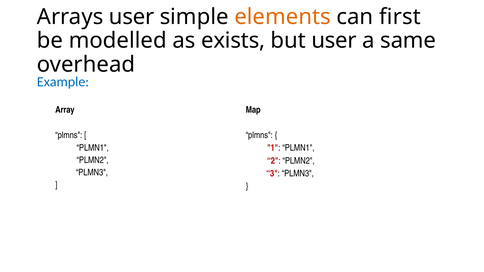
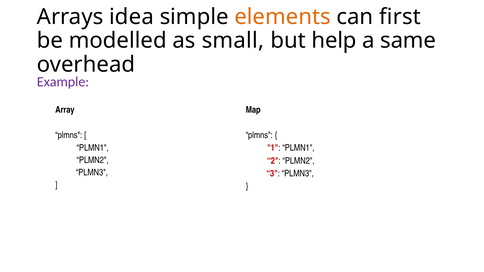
Arrays user: user -> idea
exists: exists -> small
but user: user -> help
Example colour: blue -> purple
